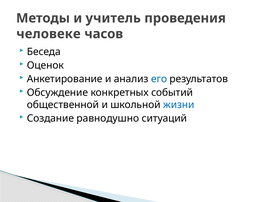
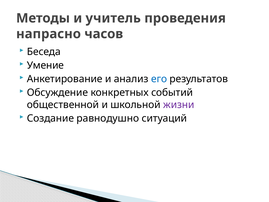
человеке: человеке -> напрасно
Оценок: Оценок -> Умение
жизни colour: blue -> purple
